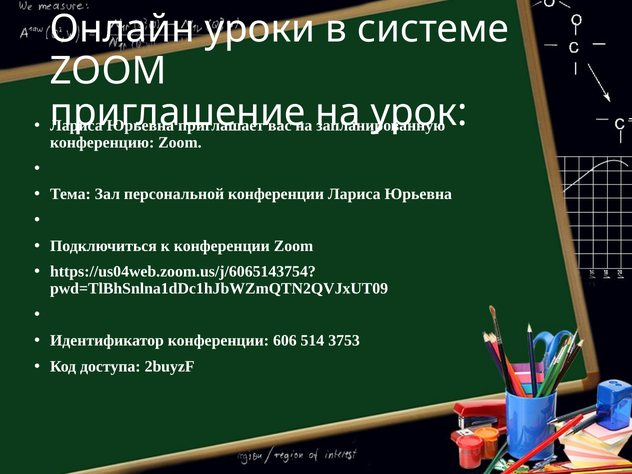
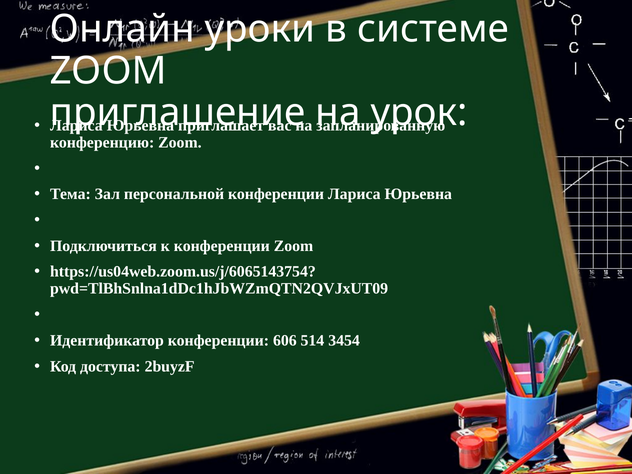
3753: 3753 -> 3454
